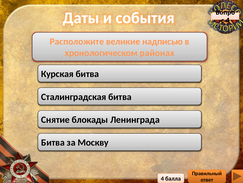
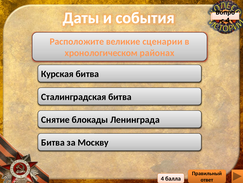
надписью: надписью -> сценарии
